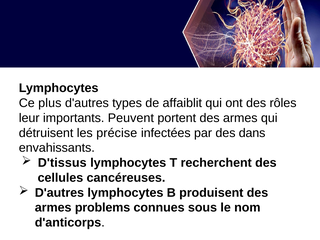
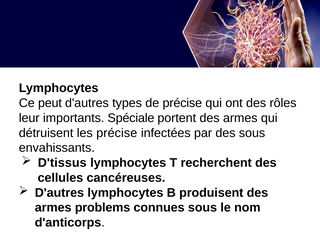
plus: plus -> peut
de affaiblit: affaiblit -> précise
Peuvent: Peuvent -> Spéciale
des dans: dans -> sous
